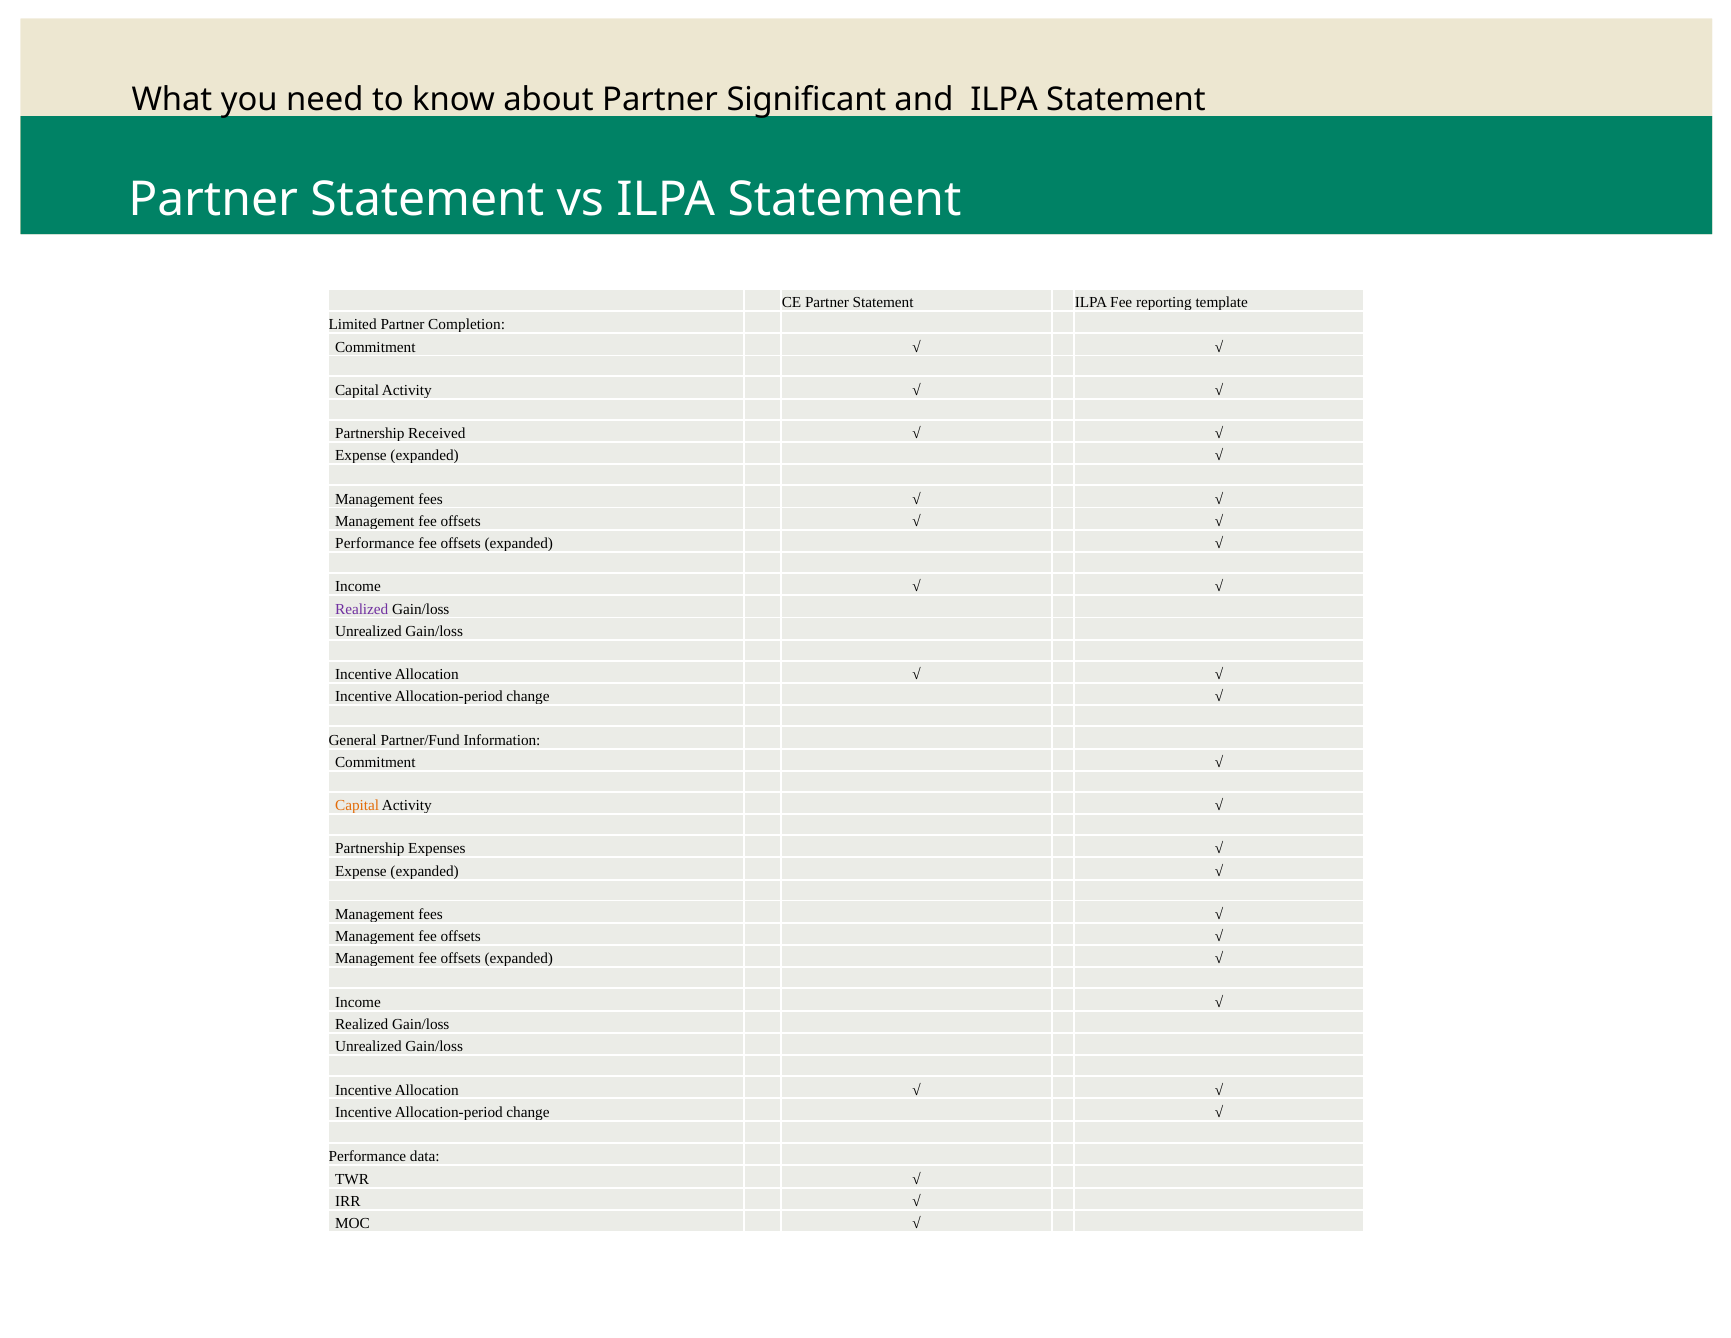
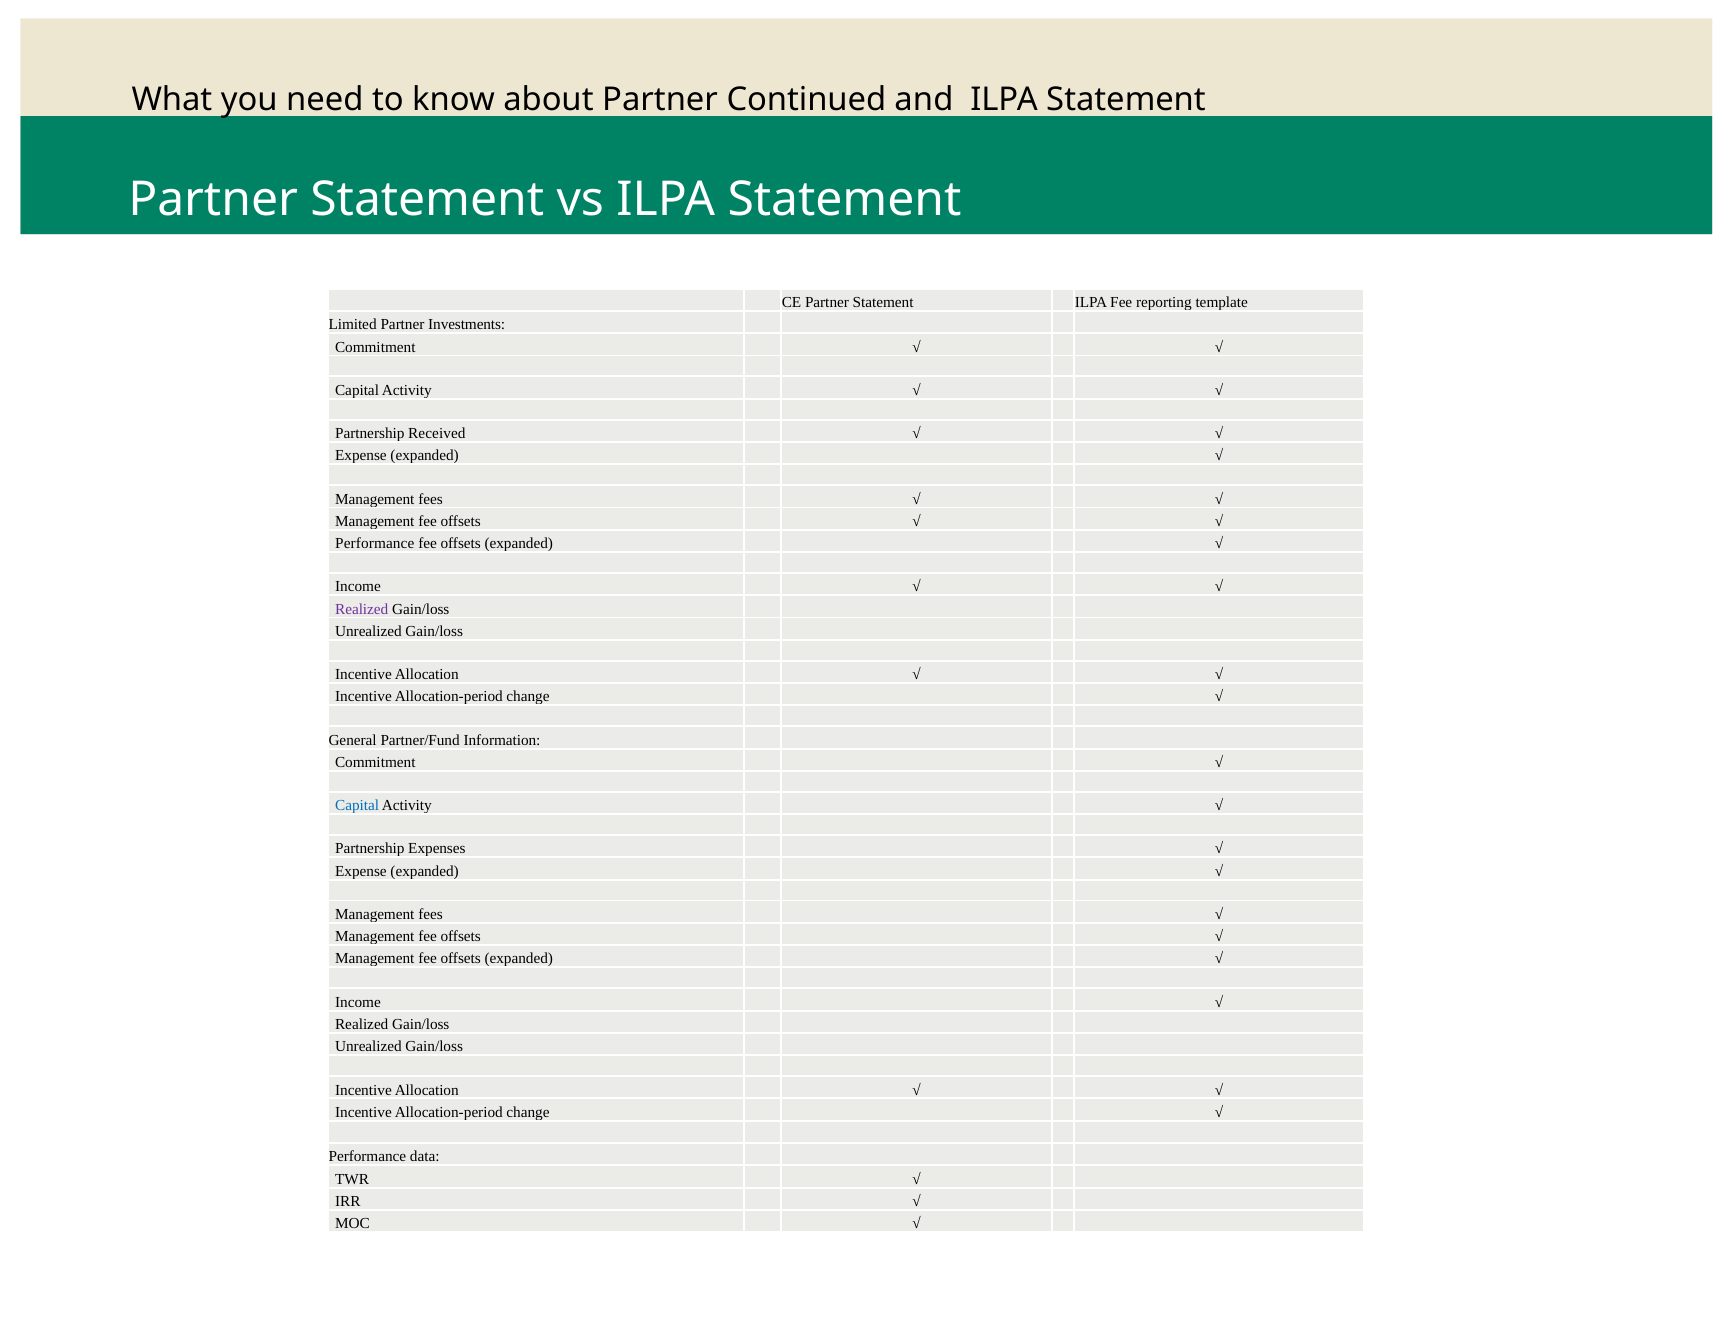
Significant: Significant -> Continued
Completion: Completion -> Investments
Capital at (357, 805) colour: orange -> blue
